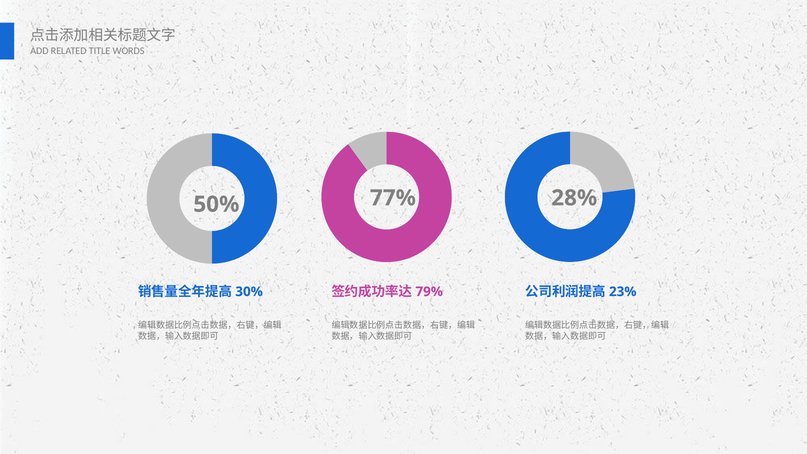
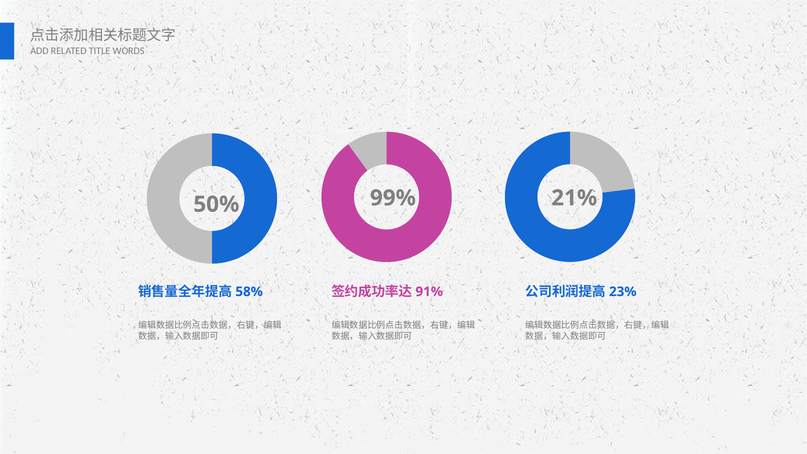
77%: 77% -> 99%
28%: 28% -> 21%
30%: 30% -> 58%
79%: 79% -> 91%
